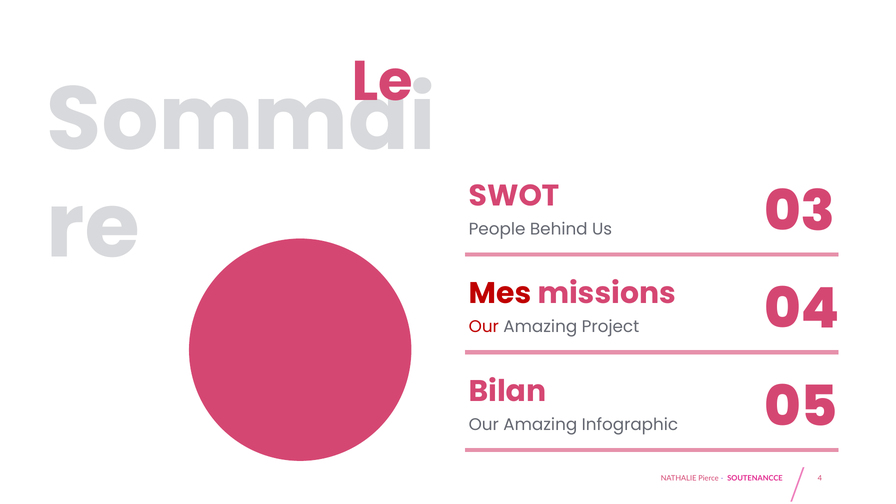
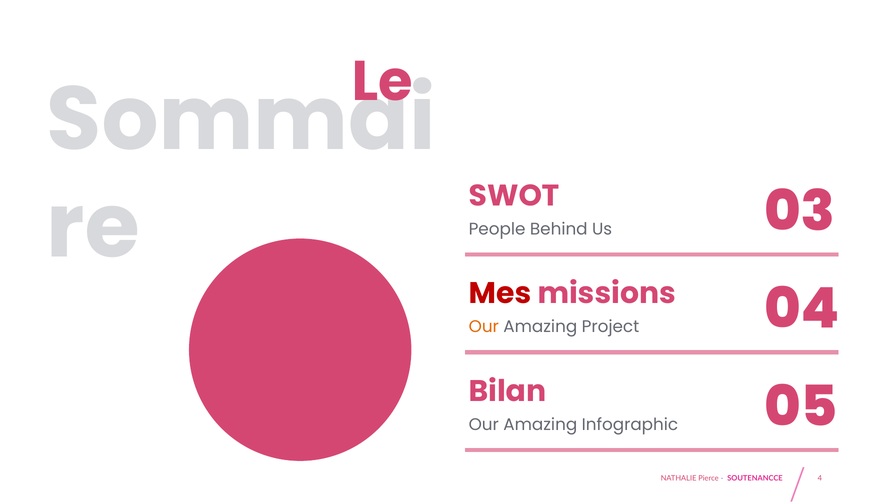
Our at (484, 327) colour: red -> orange
